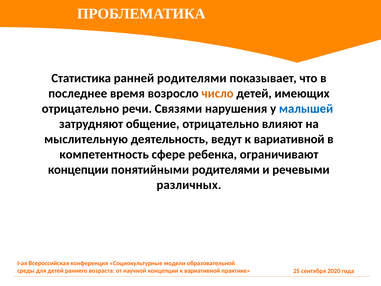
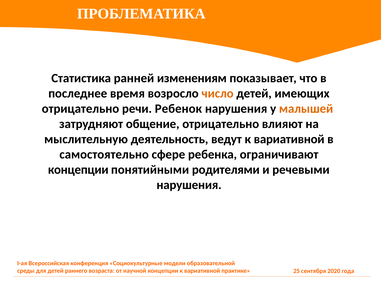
ранней родителями: родителями -> изменениям
Связями: Связями -> Ребенок
малышей colour: blue -> orange
компетентность: компетентность -> самостоятельно
различных at (189, 185): различных -> нарушения
